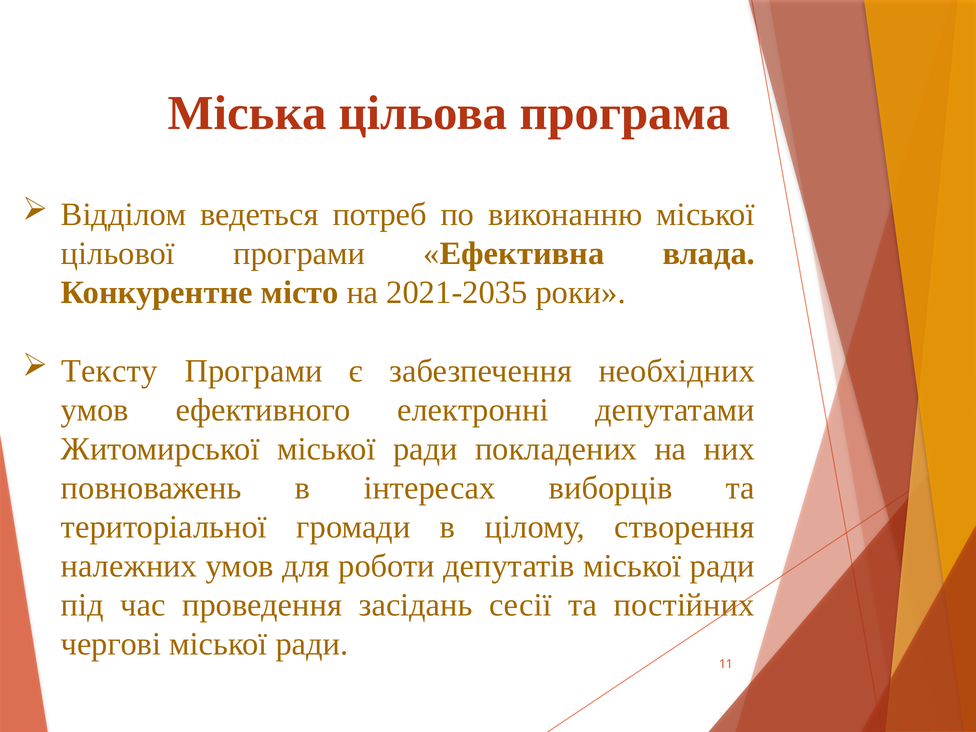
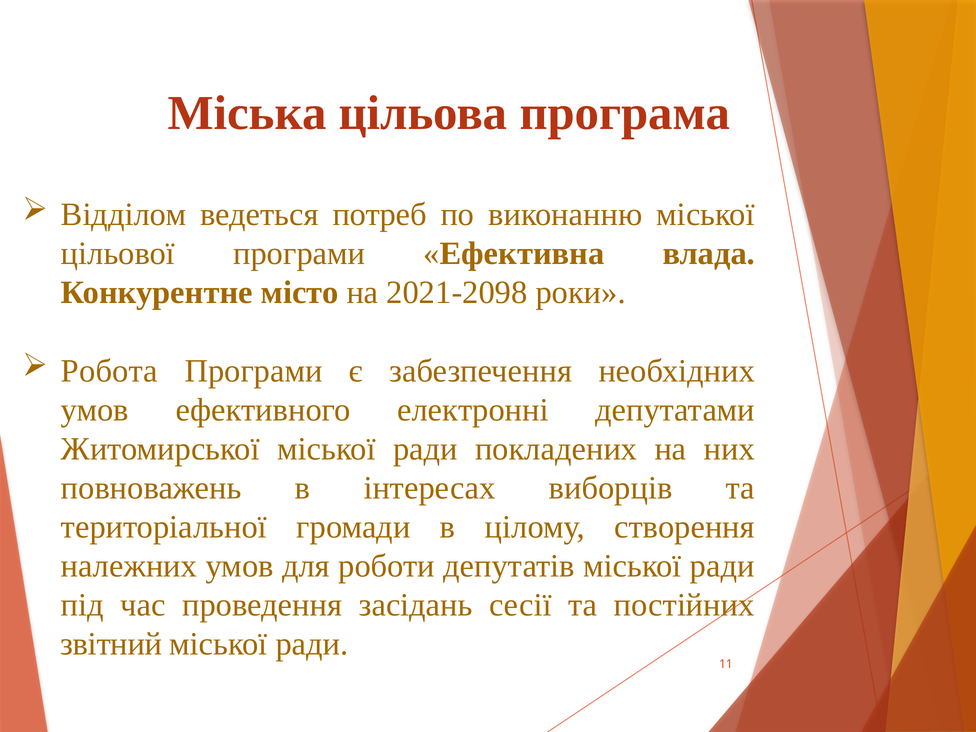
2021-2035: 2021-2035 -> 2021-2098
Тексту: Тексту -> Робота
чергові: чергові -> звітний
